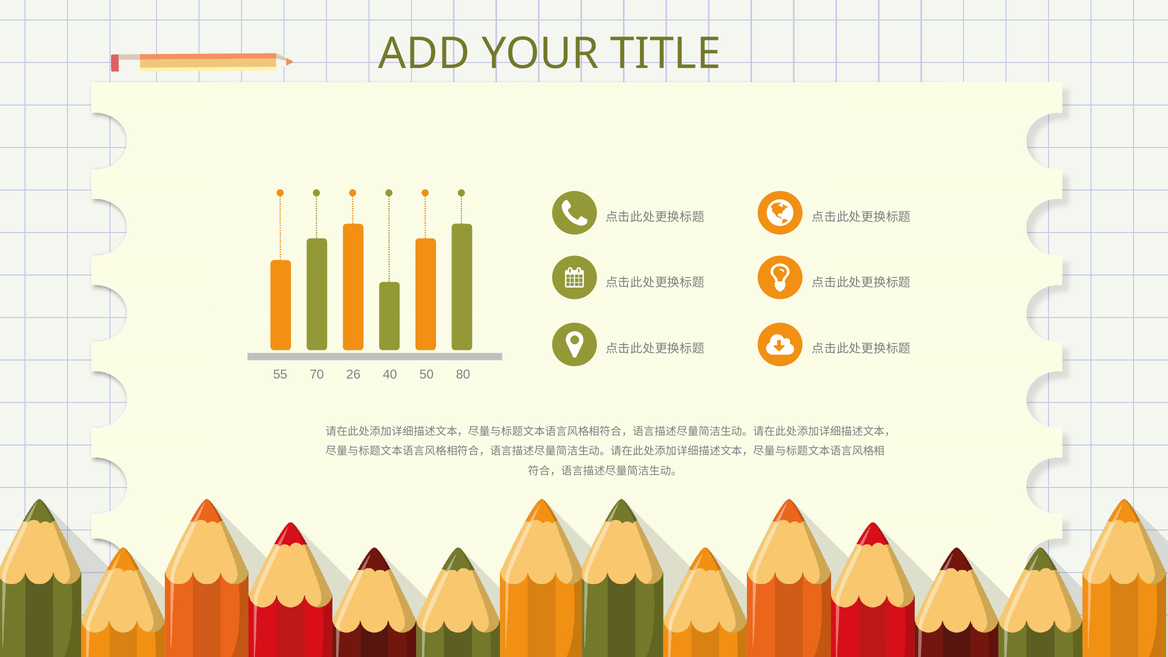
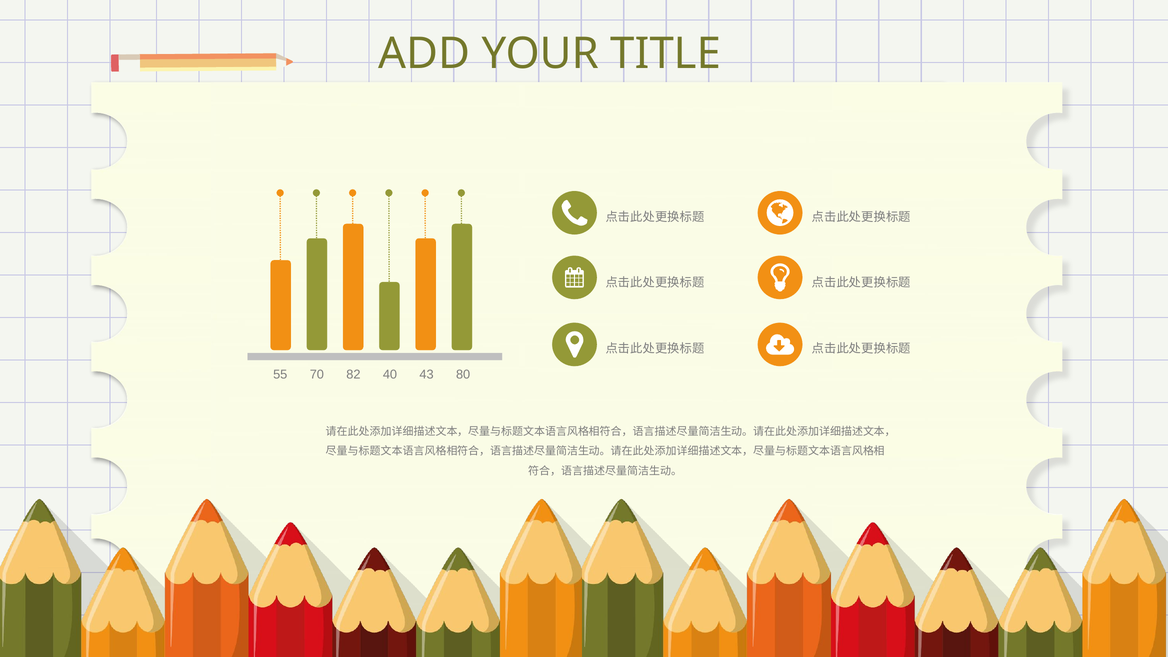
26: 26 -> 82
50: 50 -> 43
